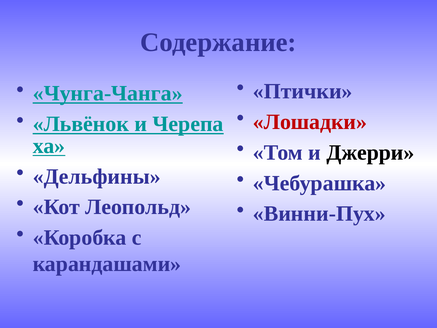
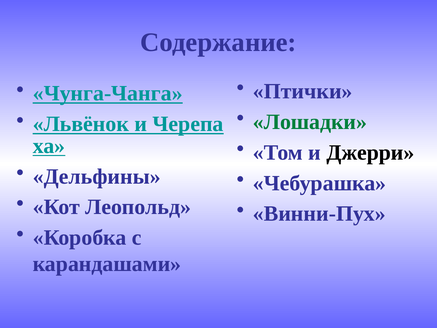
Лошадки colour: red -> green
